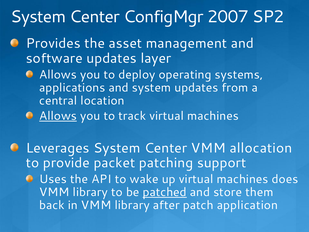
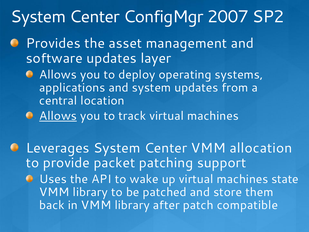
does: does -> state
patched underline: present -> none
application: application -> compatible
